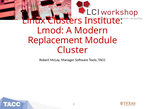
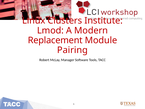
Cluster: Cluster -> Pairing
